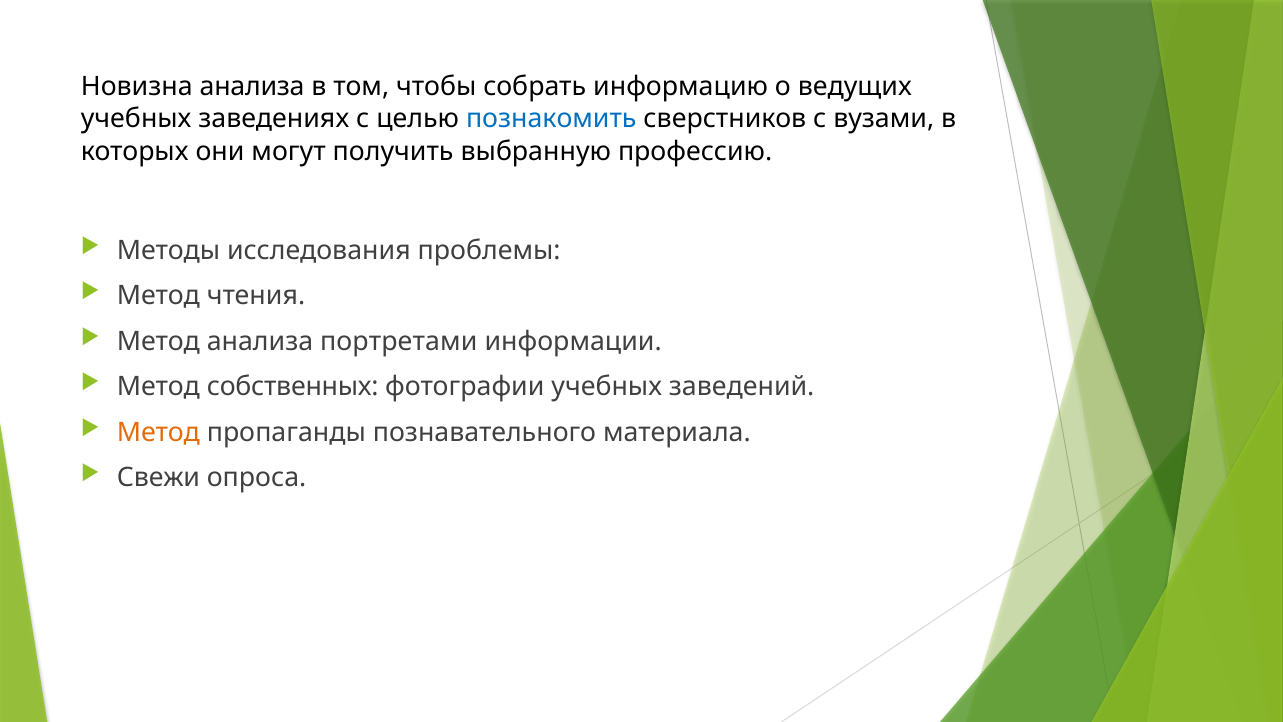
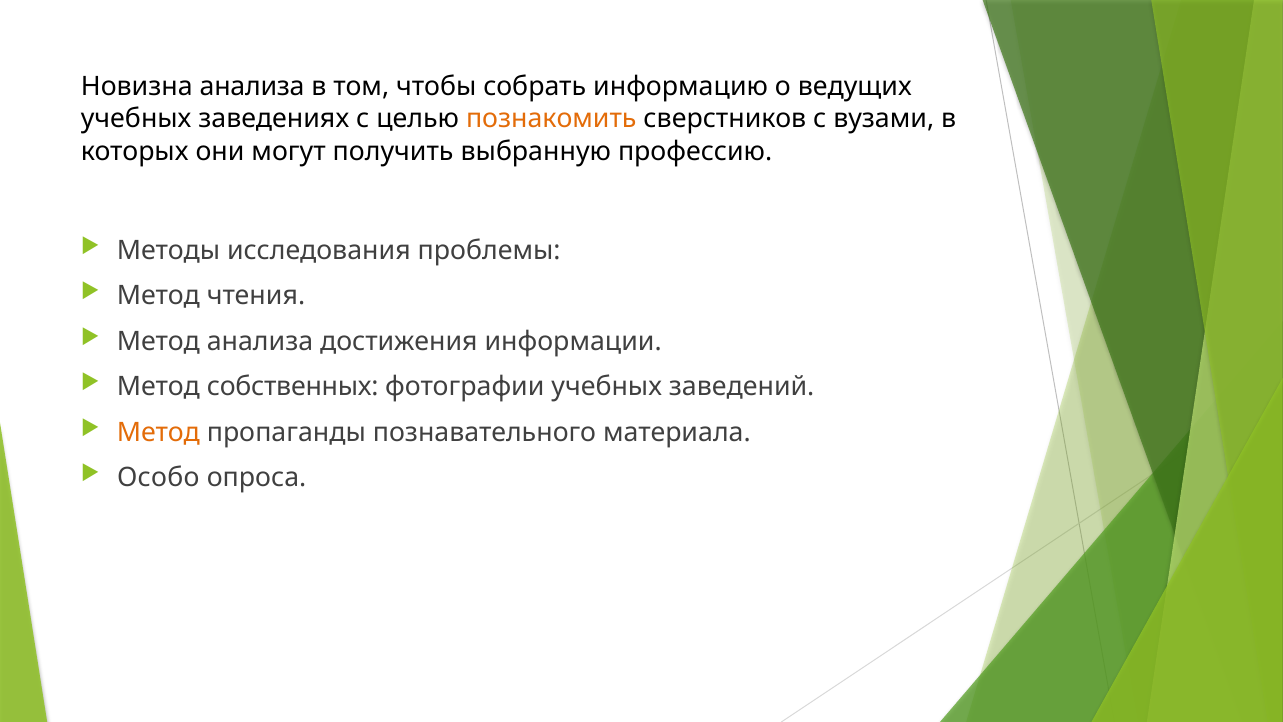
познакомить colour: blue -> orange
портретами: портретами -> достижения
Свежи: Свежи -> Особо
